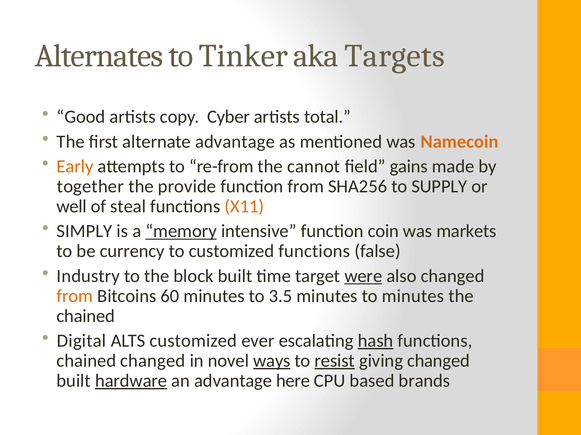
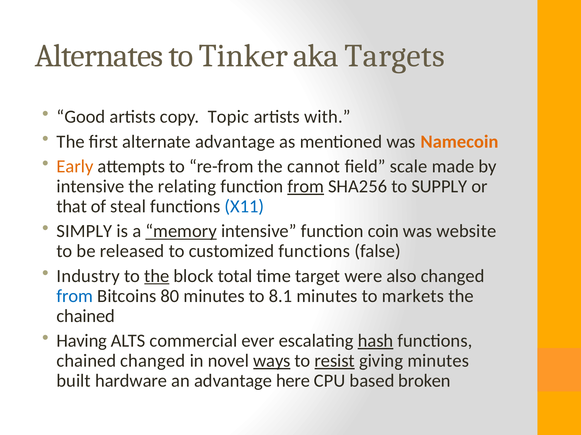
Cyber: Cyber -> Topic
total: total -> with
gains: gains -> scale
together at (90, 187): together -> intensive
provide: provide -> relating
from at (306, 187) underline: none -> present
well: well -> that
X11 colour: orange -> blue
markets: markets -> website
currency: currency -> released
the at (157, 276) underline: none -> present
block built: built -> total
were underline: present -> none
from at (75, 296) colour: orange -> blue
60: 60 -> 80
3.5: 3.5 -> 8.1
to minutes: minutes -> markets
Digital: Digital -> Having
ALTS customized: customized -> commercial
giving changed: changed -> minutes
hardware underline: present -> none
brands: brands -> broken
